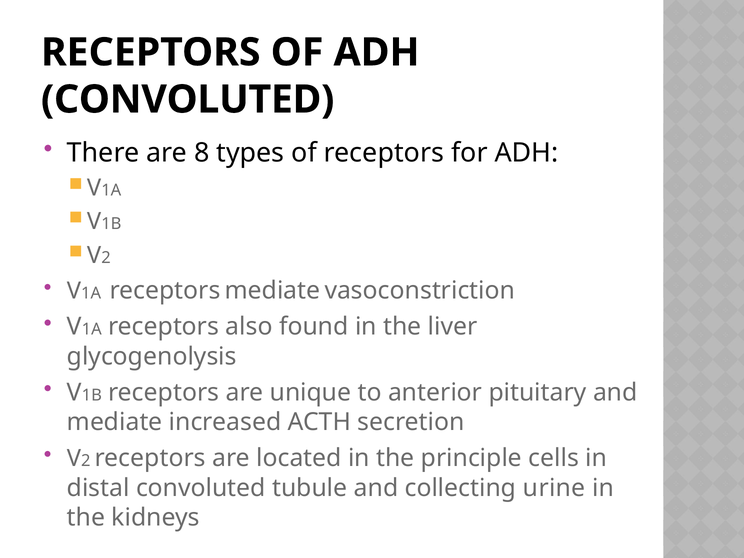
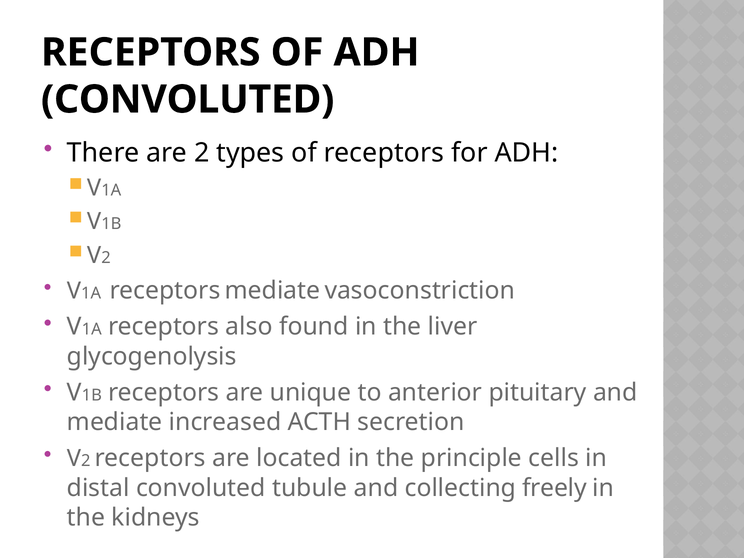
are 8: 8 -> 2
urine: urine -> freely
